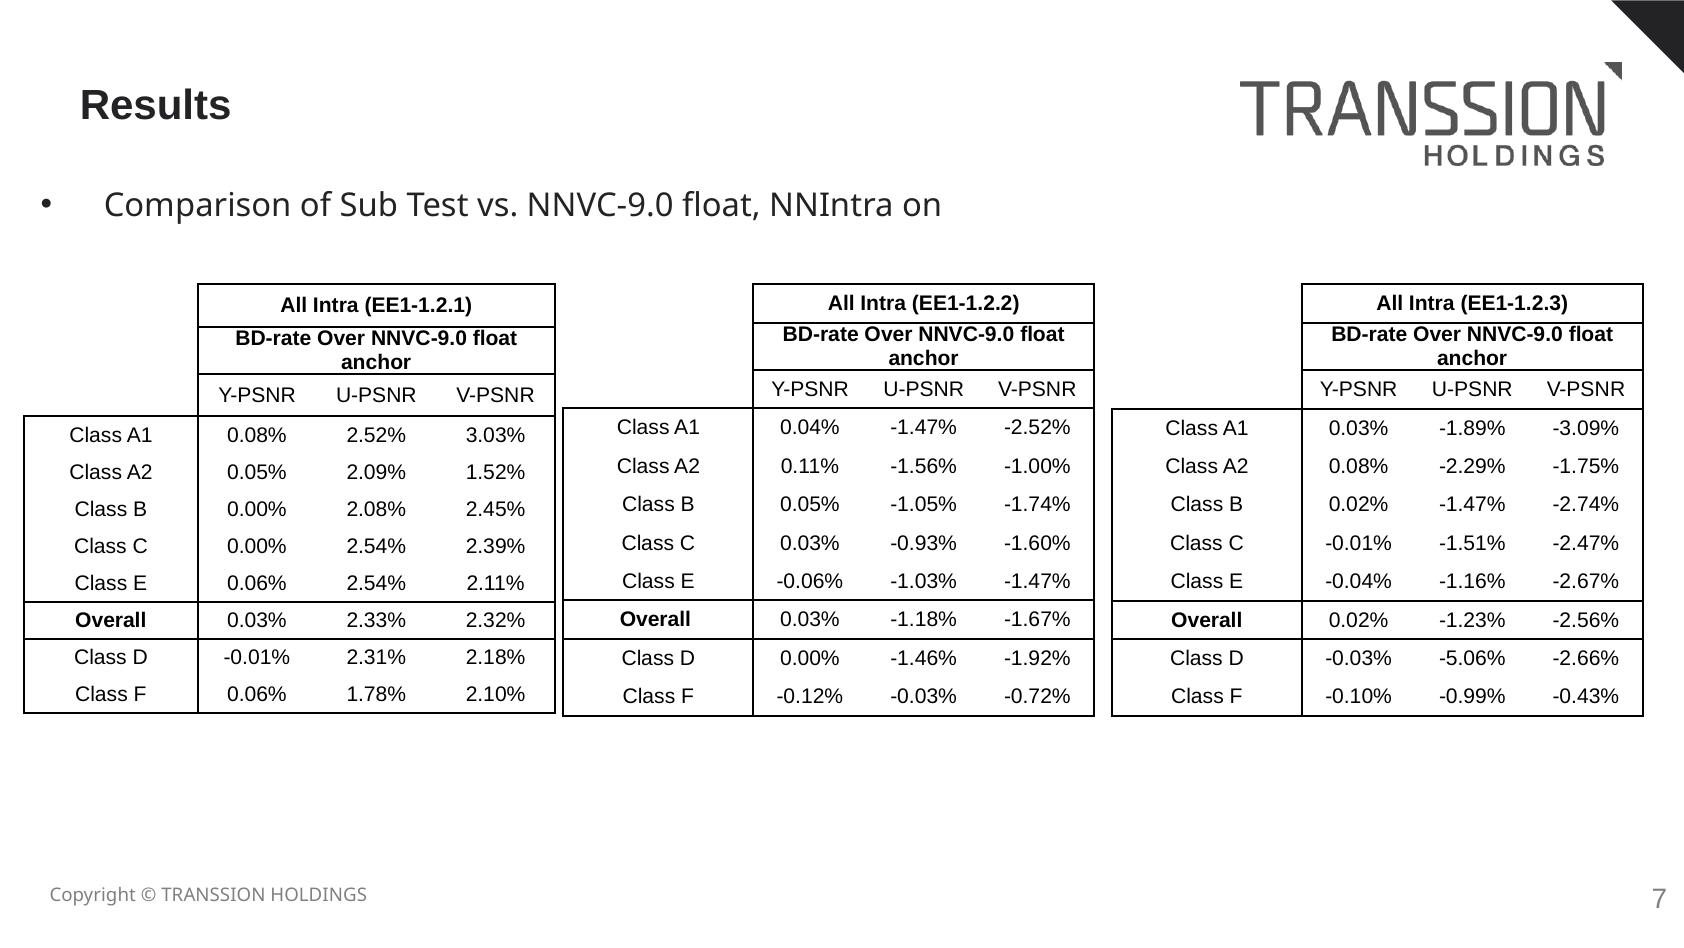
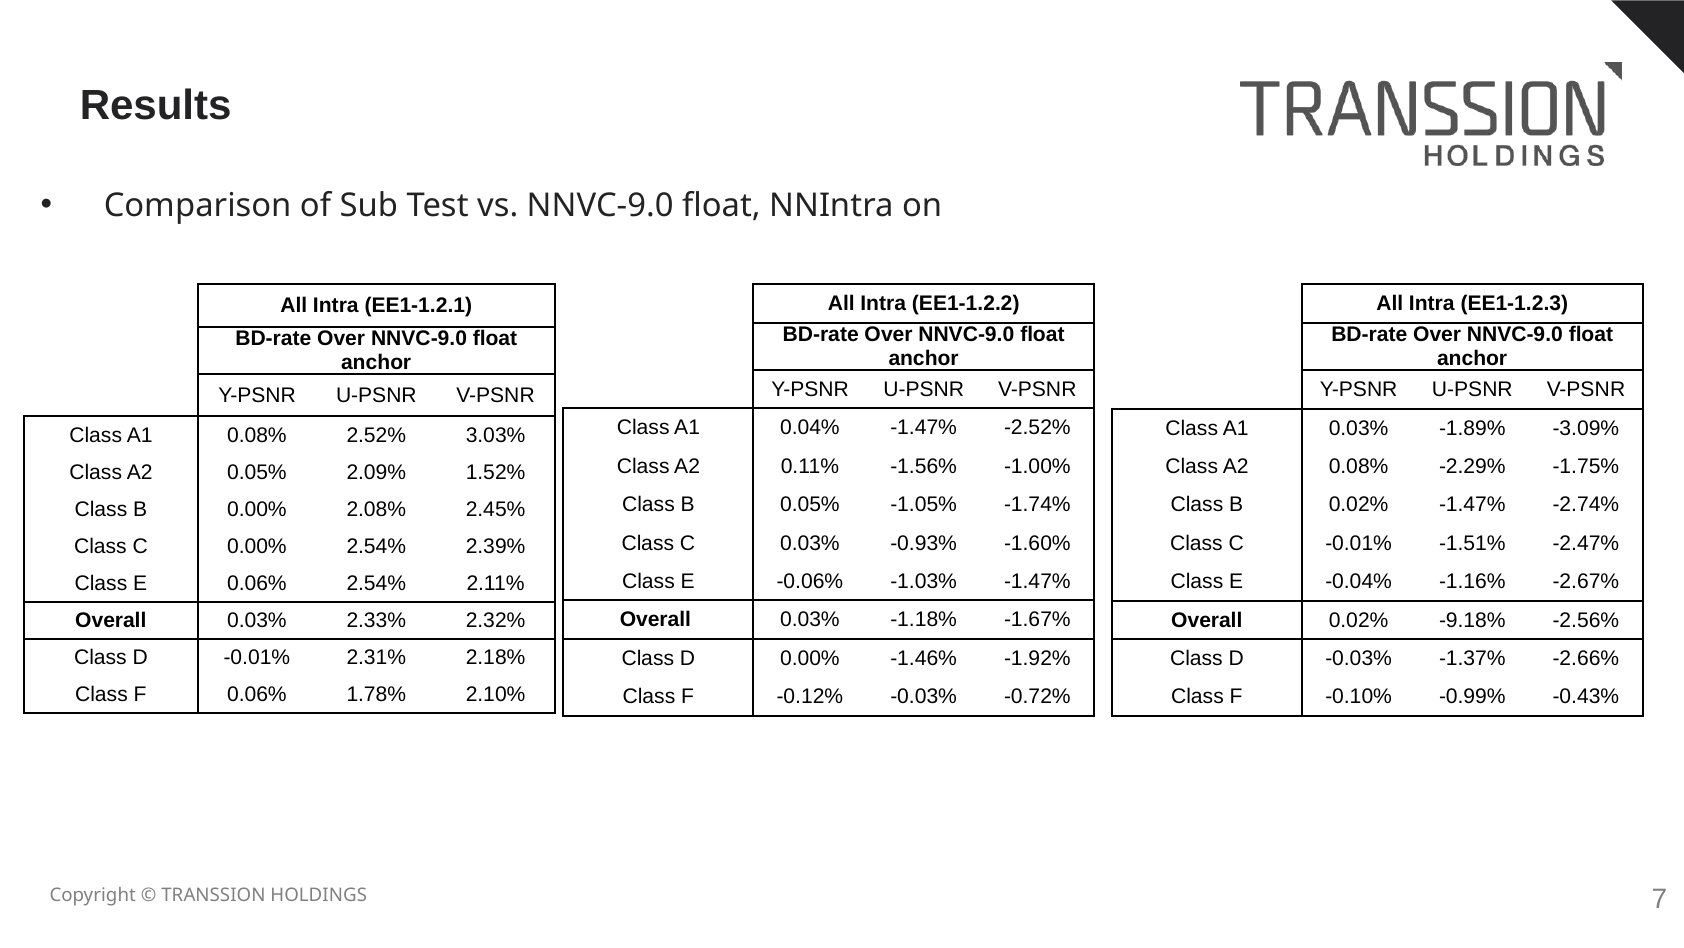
-1.23%: -1.23% -> -9.18%
-5.06%: -5.06% -> -1.37%
